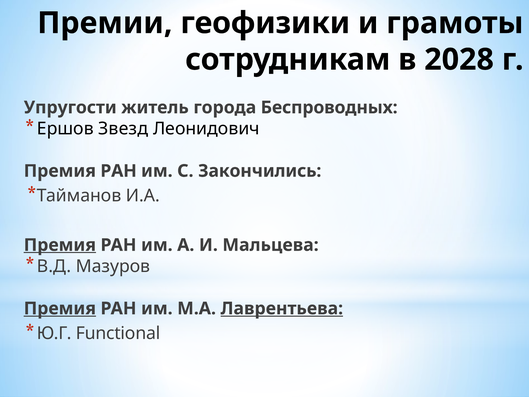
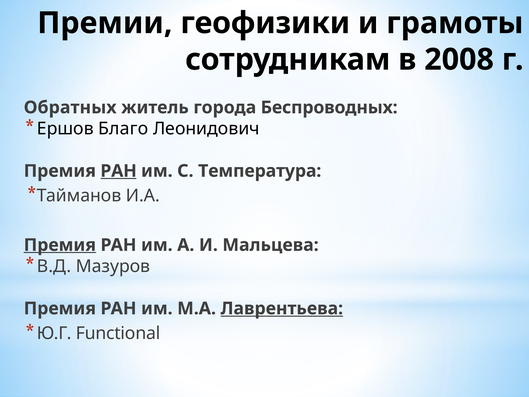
2028: 2028 -> 2008
Упругости: Упругости -> Обратных
Звезд: Звезд -> Благо
РАН at (119, 171) underline: none -> present
Закончились: Закончились -> Температура
Премия at (60, 308) underline: present -> none
